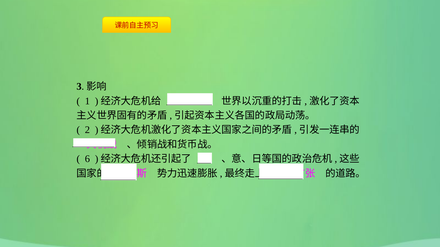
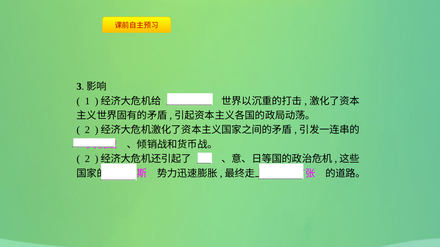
6 at (87, 159): 6 -> 2
